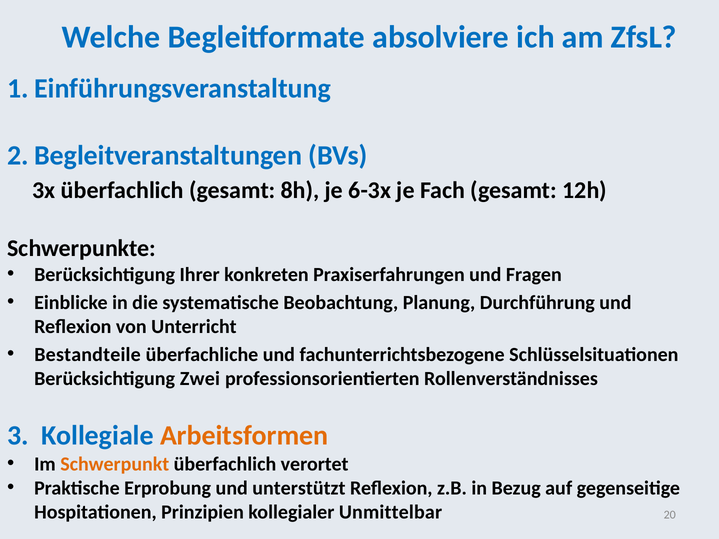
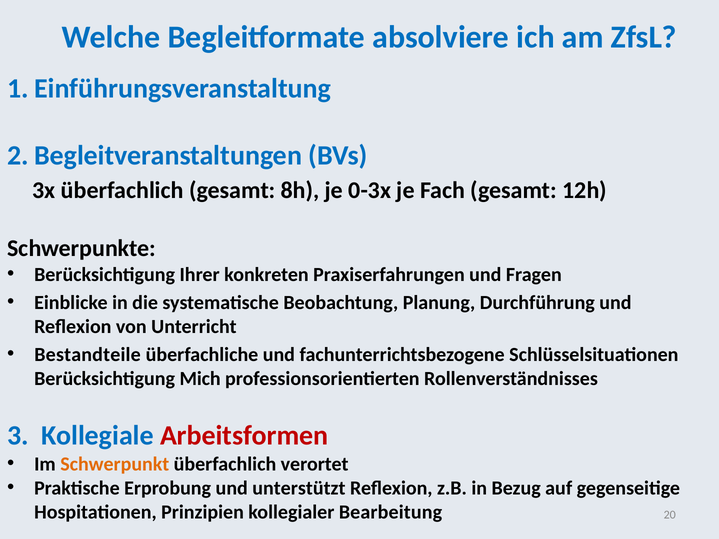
6-3x: 6-3x -> 0-3x
Zwei: Zwei -> Mich
Arbeitsformen colour: orange -> red
Unmittelbar: Unmittelbar -> Bearbeitung
